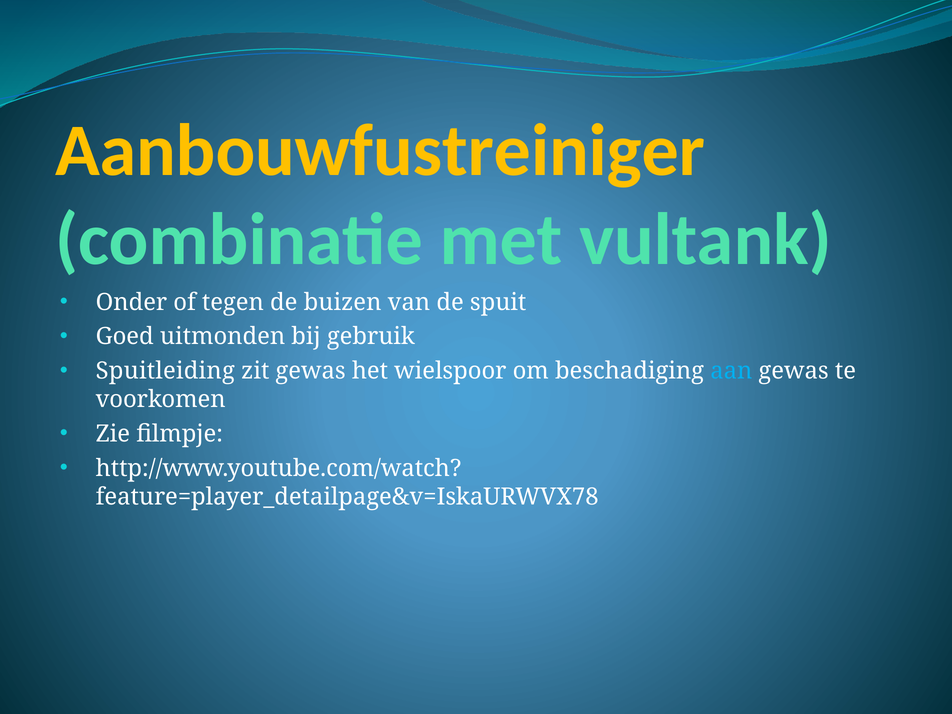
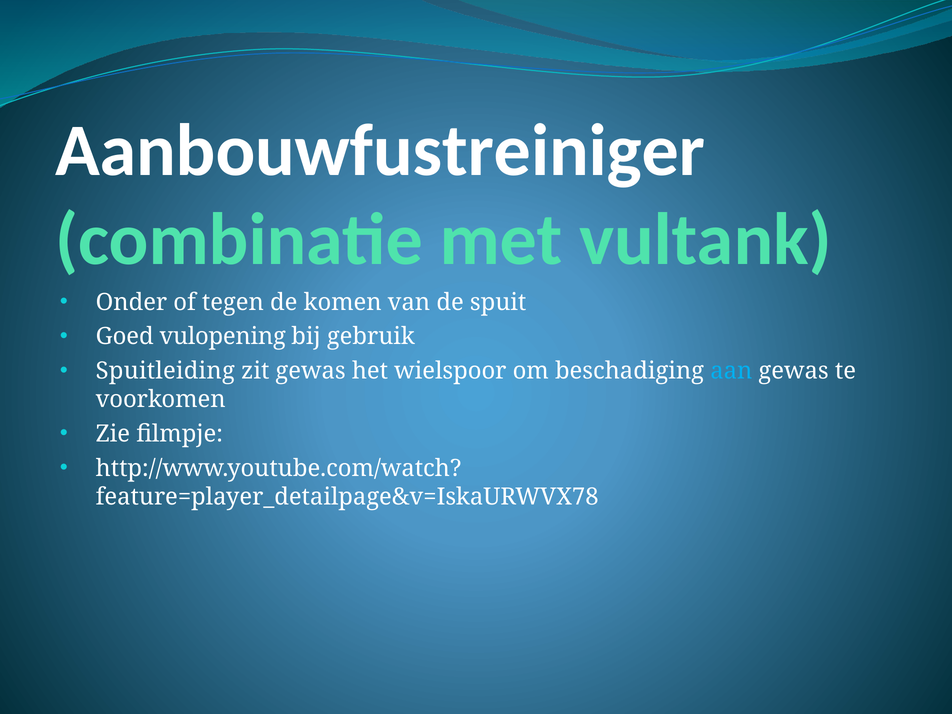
Aanbouwfustreiniger colour: yellow -> white
buizen: buizen -> komen
uitmonden: uitmonden -> vulopening
